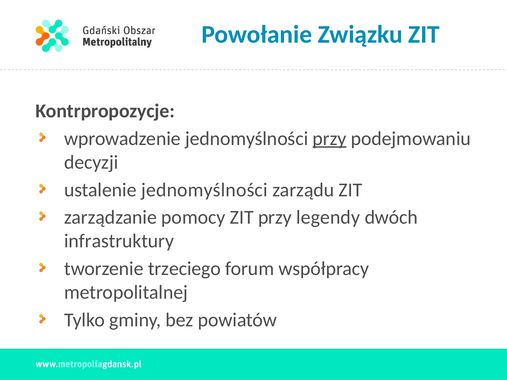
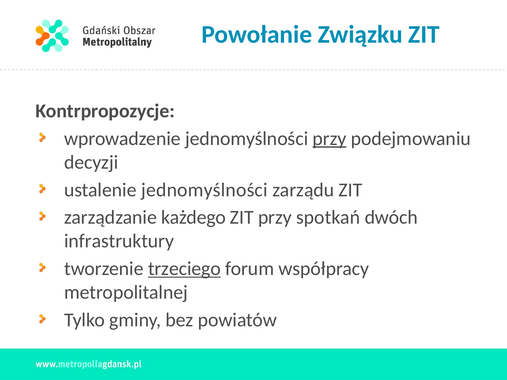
pomocy: pomocy -> każdego
legendy: legendy -> spotkań
trzeciego underline: none -> present
